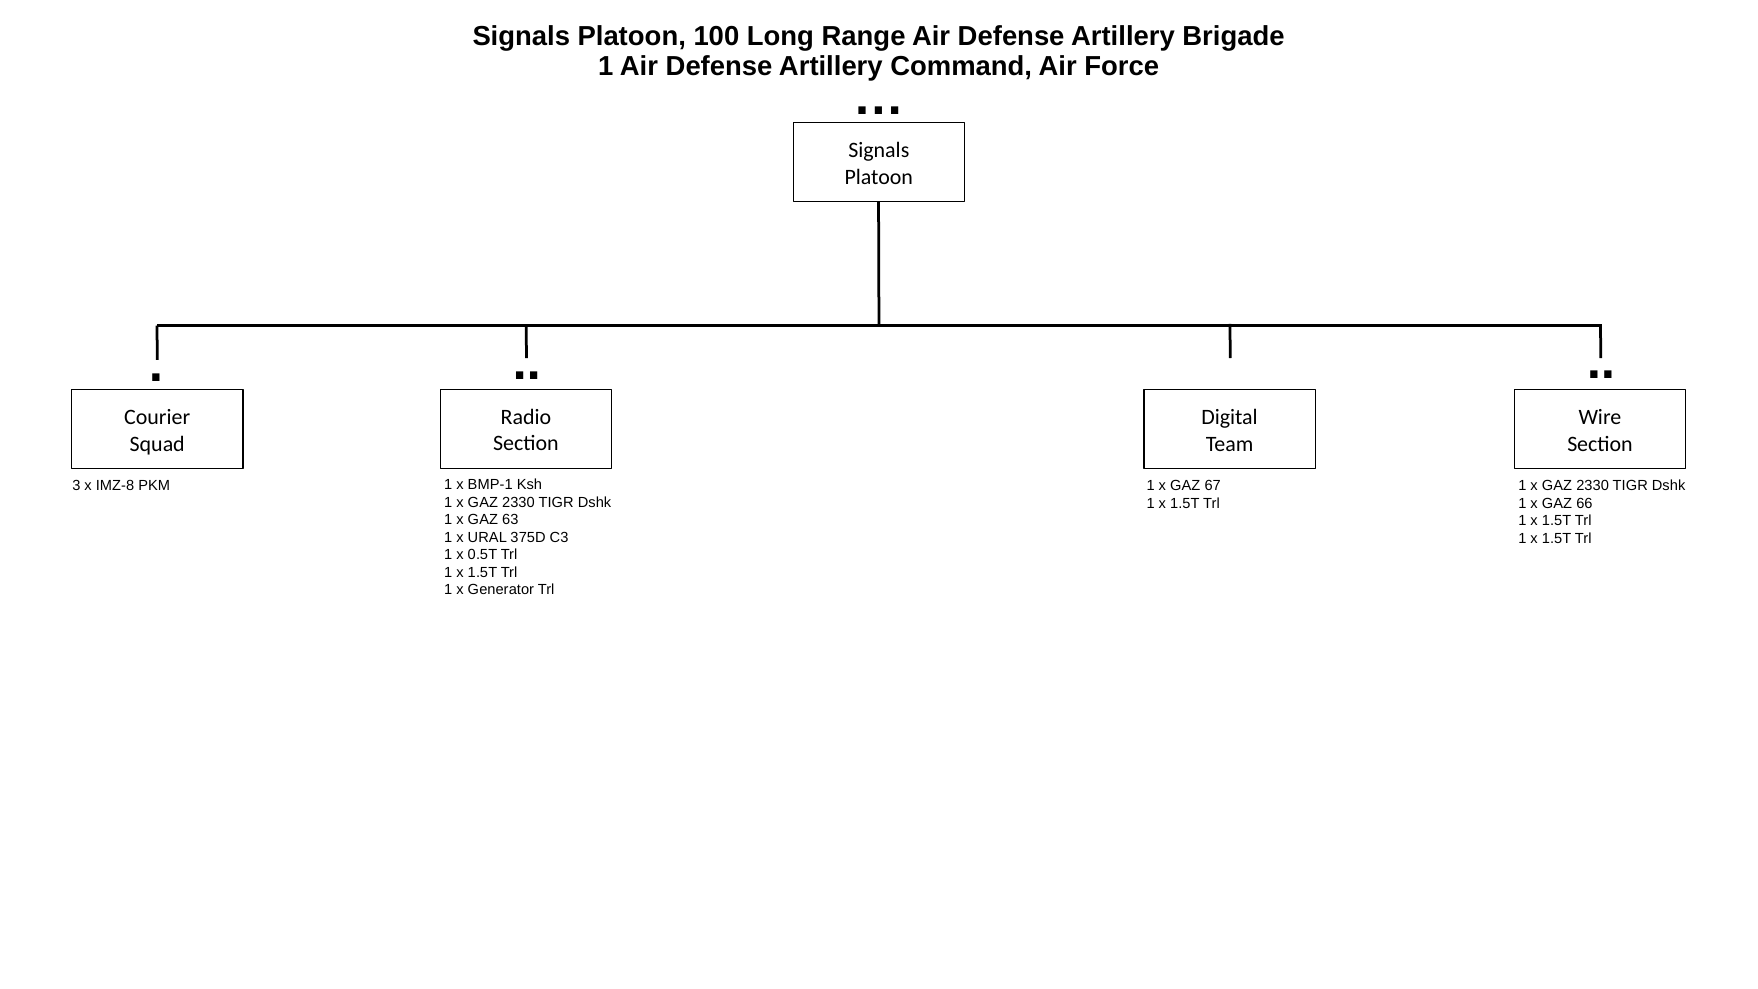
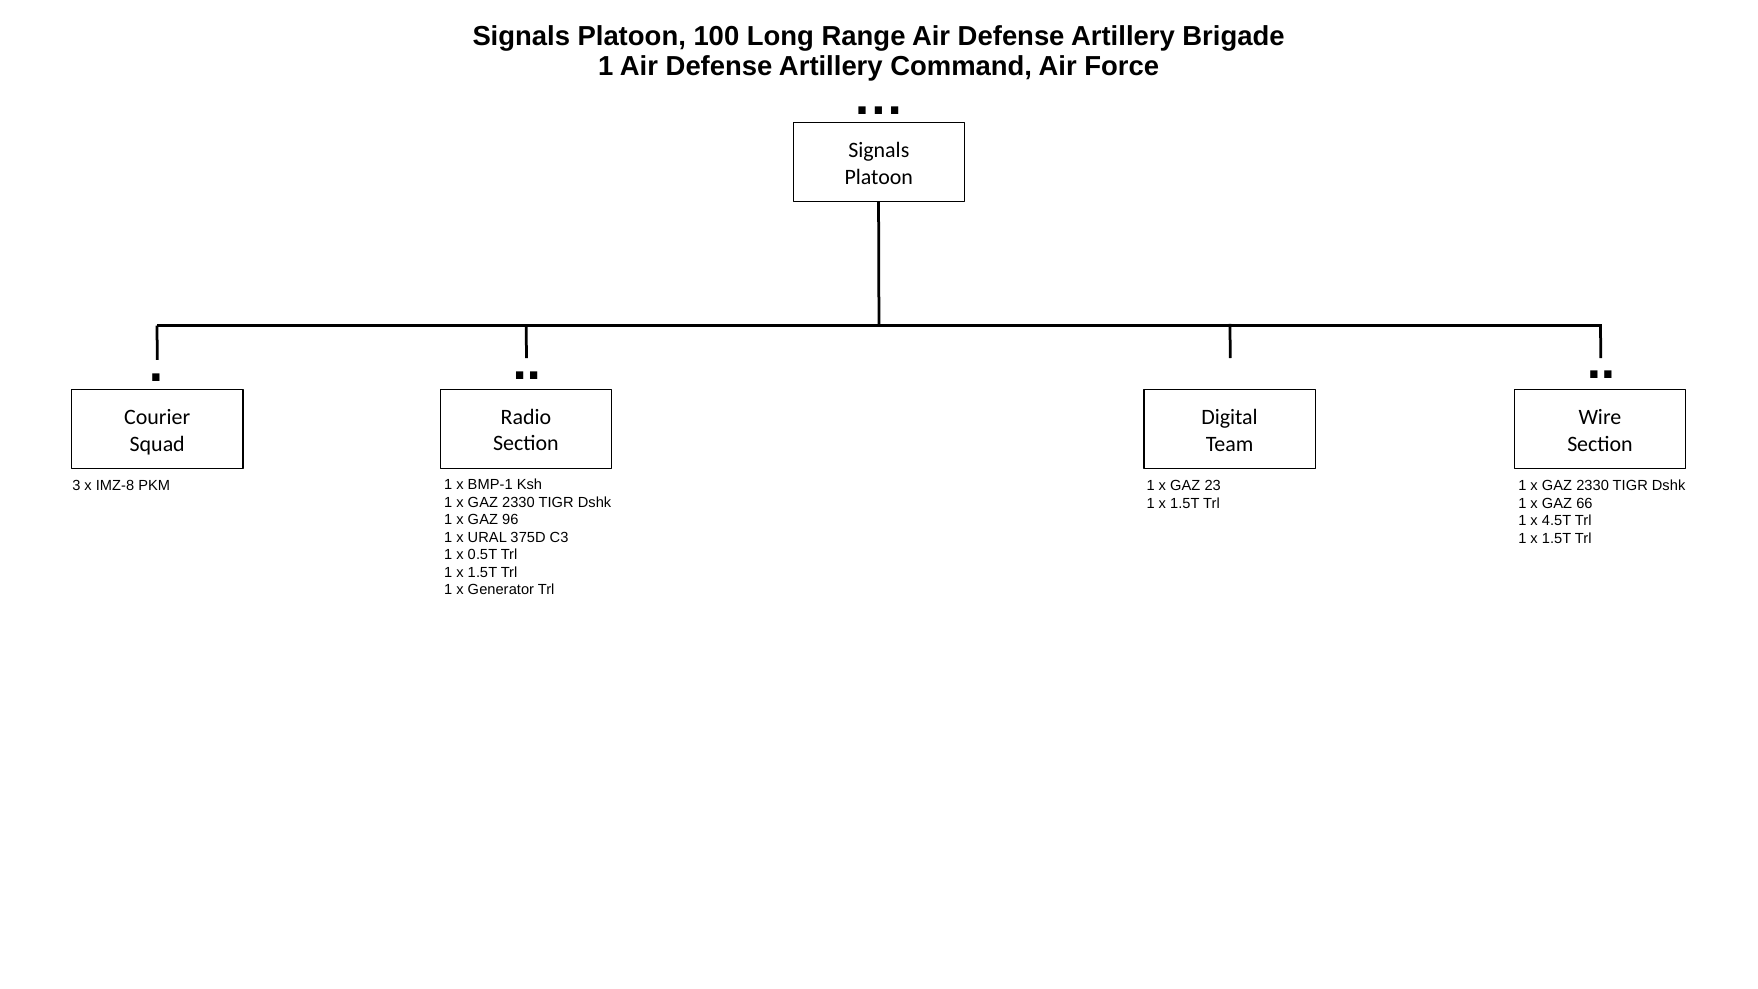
67: 67 -> 23
63: 63 -> 96
1.5T at (1557, 521): 1.5T -> 4.5T
